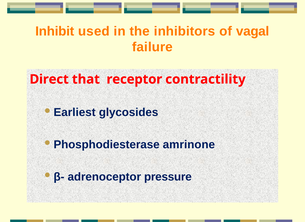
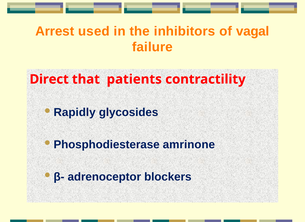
Inhibit: Inhibit -> Arrest
receptor: receptor -> patients
Earliest: Earliest -> Rapidly
pressure: pressure -> blockers
